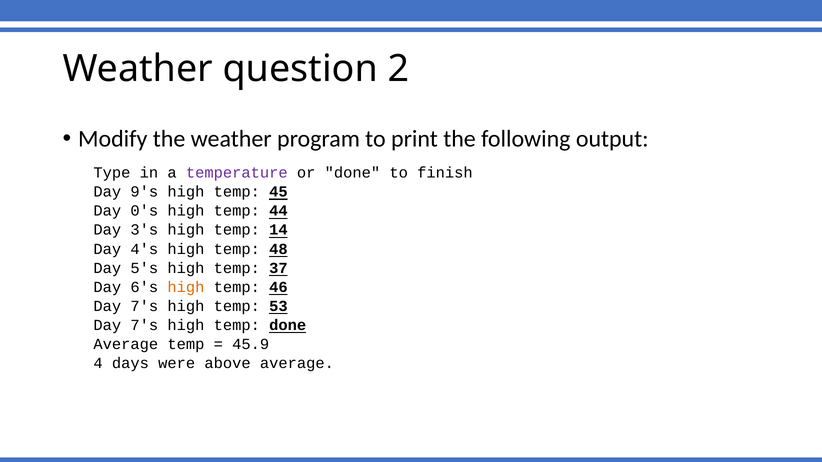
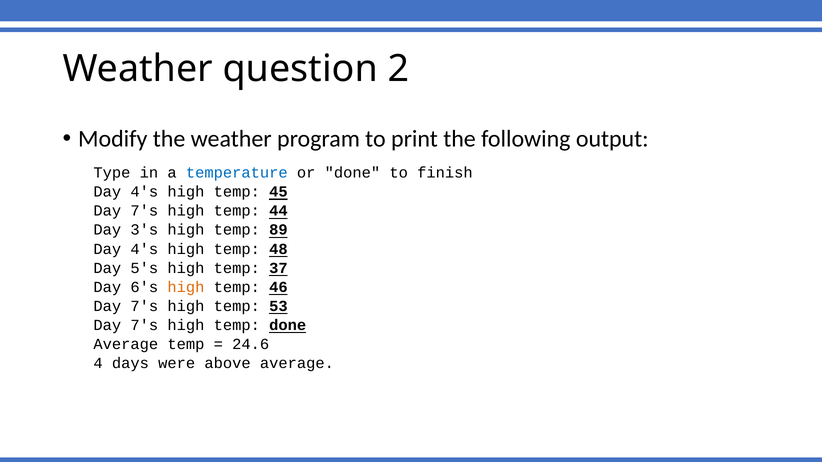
temperature colour: purple -> blue
9's at (144, 192): 9's -> 4's
0's at (144, 211): 0's -> 7's
14: 14 -> 89
45.9: 45.9 -> 24.6
